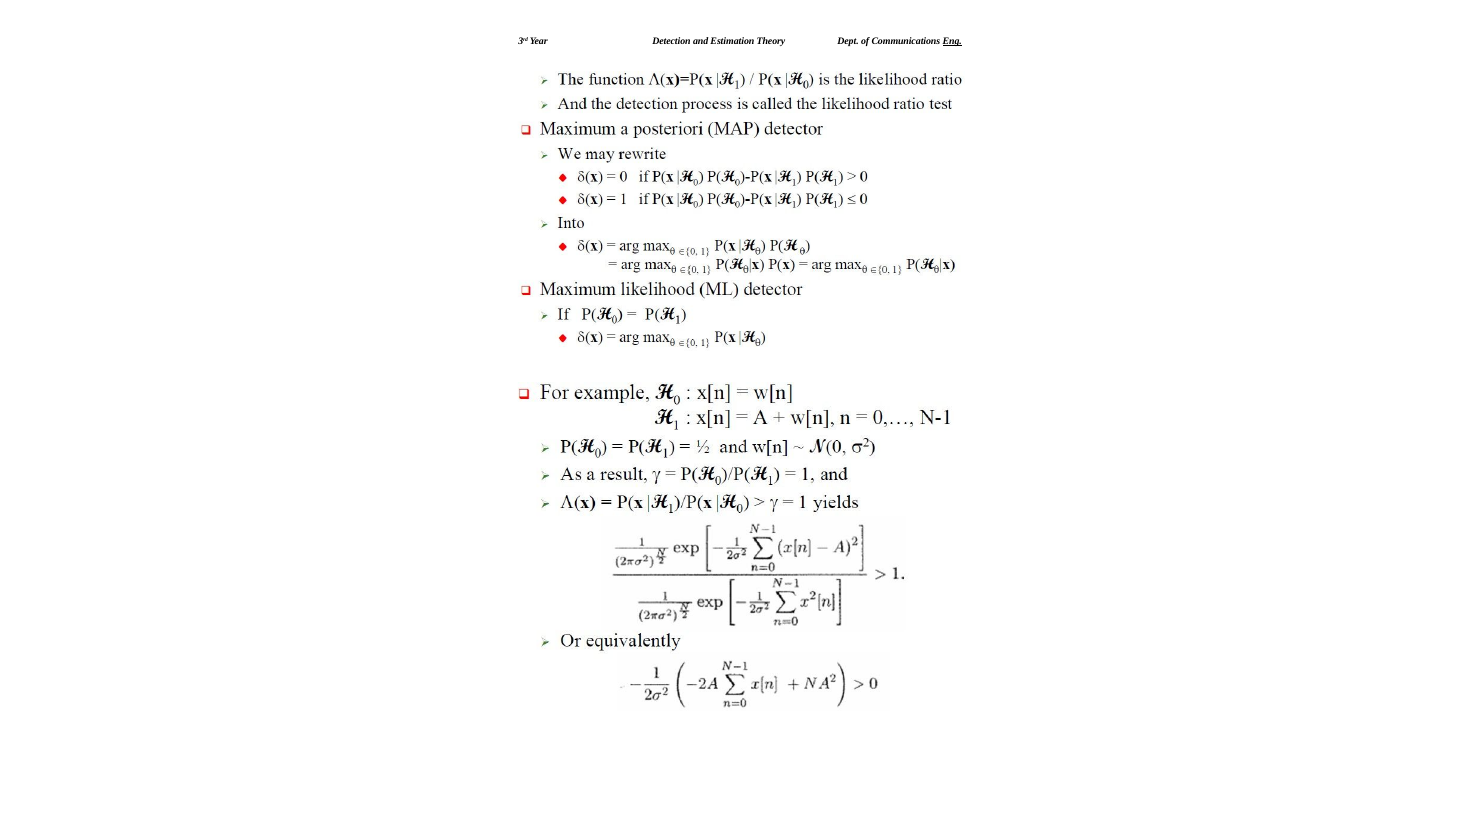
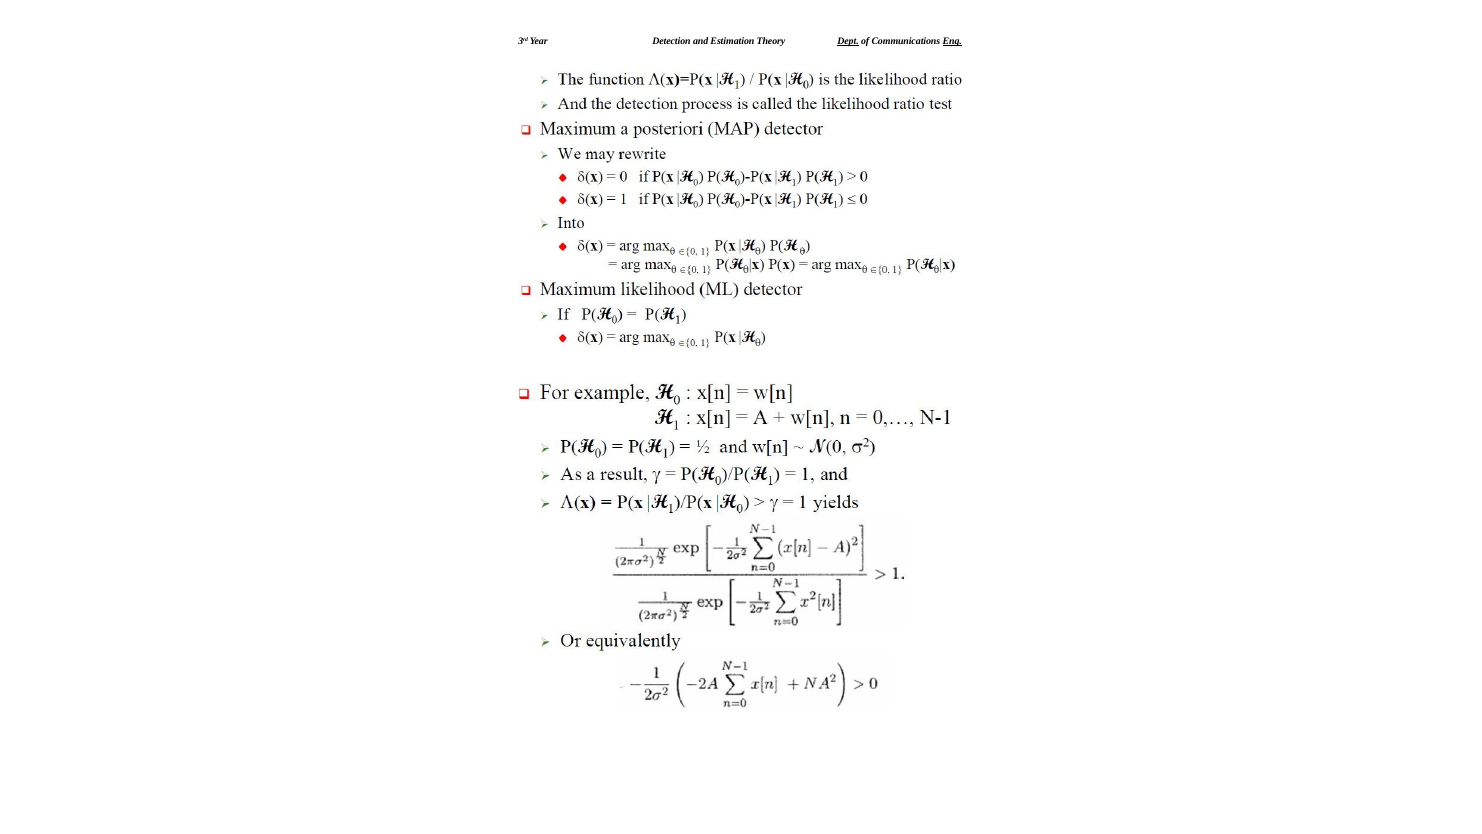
Dept underline: none -> present
